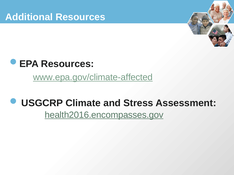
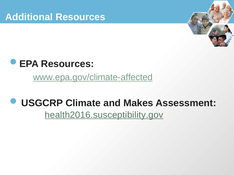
Stress: Stress -> Makes
health2016.encompasses.gov: health2016.encompasses.gov -> health2016.susceptibility.gov
